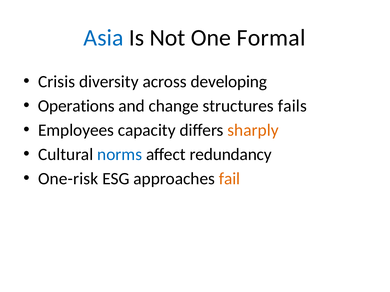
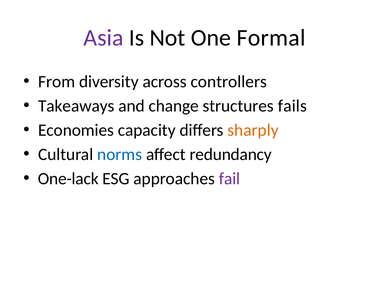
Asia colour: blue -> purple
Crisis: Crisis -> From
developing: developing -> controllers
Operations: Operations -> Takeaways
Employees: Employees -> Economies
One-risk: One-risk -> One-lack
fail colour: orange -> purple
